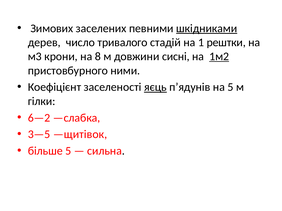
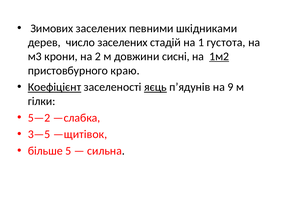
шкідниками underline: present -> none
число тривалого: тривалого -> заселених
рештки: рештки -> густота
8: 8 -> 2
ними: ними -> краю
Коефіцієнт underline: none -> present
на 5: 5 -> 9
6—2: 6—2 -> 5—2
